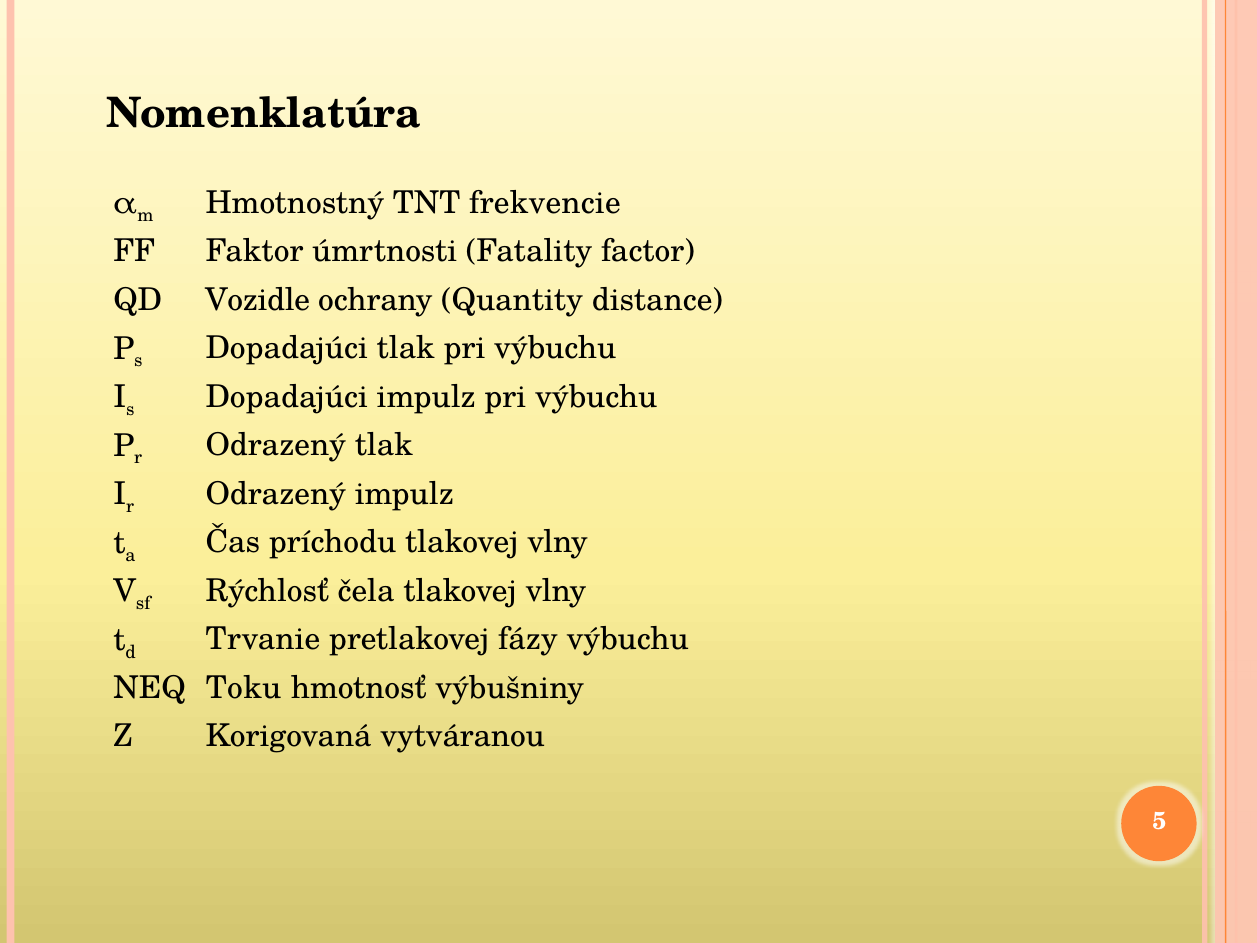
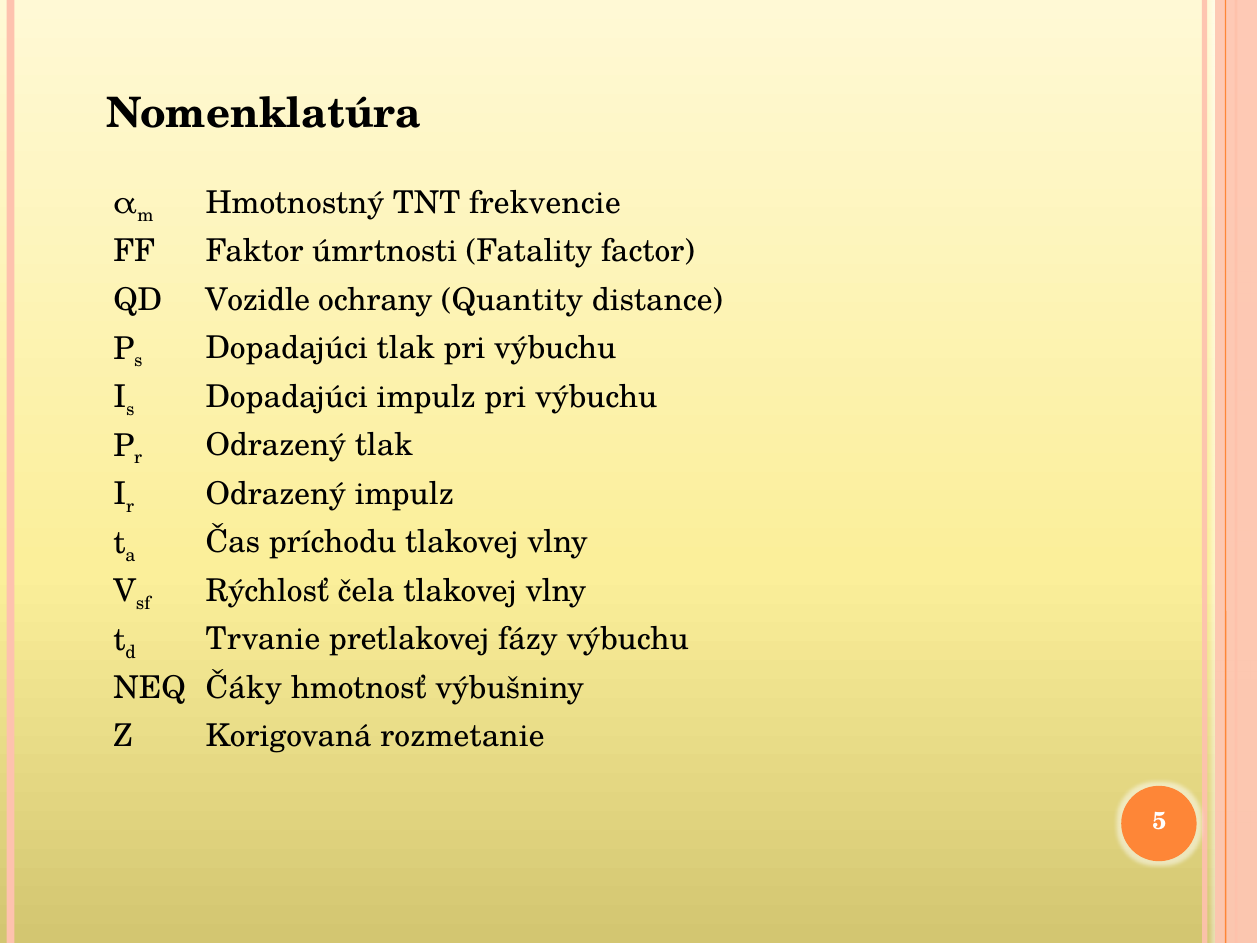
Toku: Toku -> Čáky
vytváranou: vytváranou -> rozmetanie
